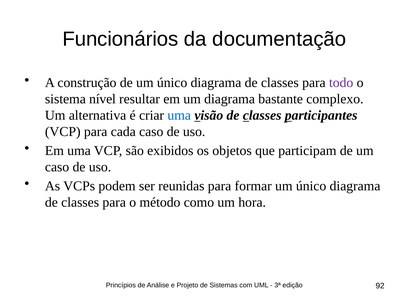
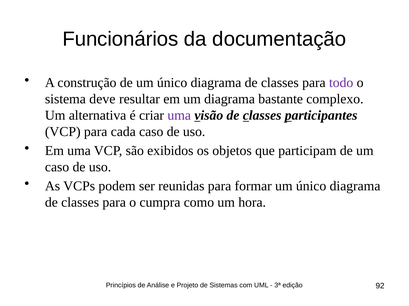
nível: nível -> deve
uma at (179, 115) colour: blue -> purple
método: método -> cumpra
